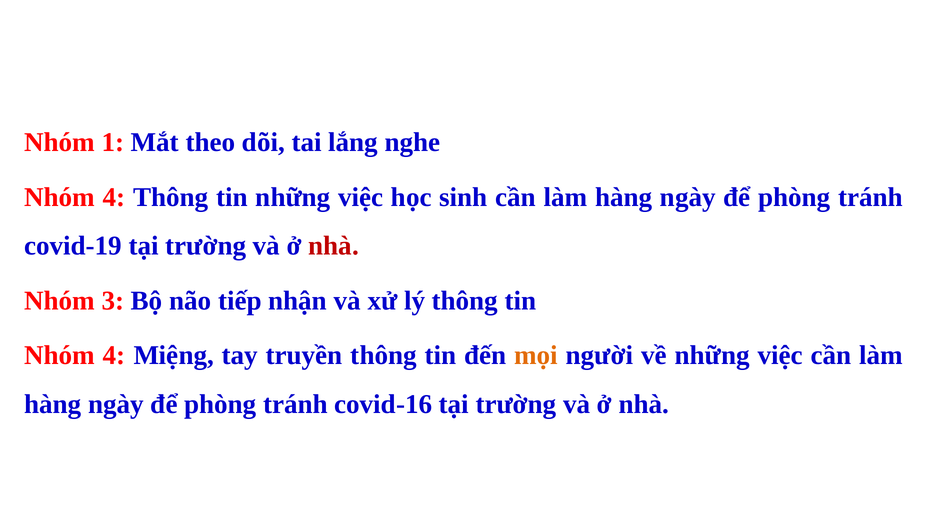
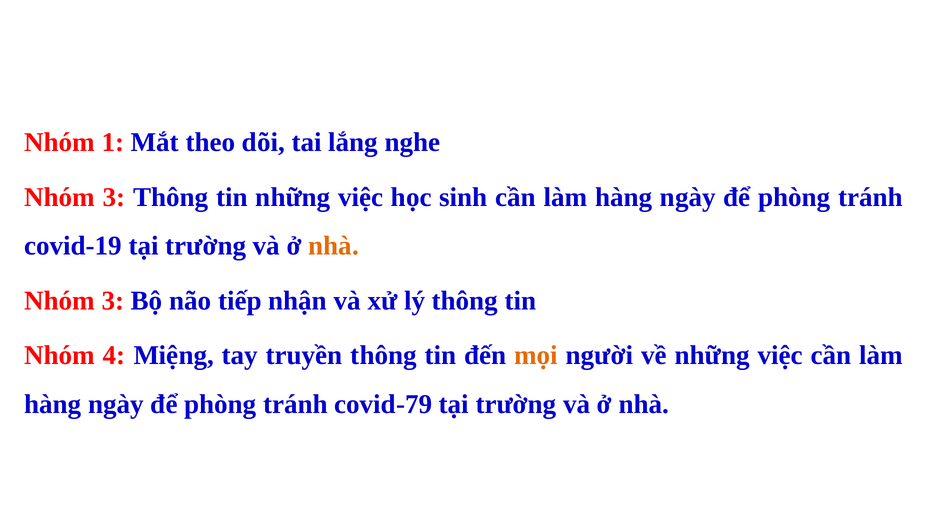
4 at (114, 197): 4 -> 3
nhà at (334, 246) colour: red -> orange
covid-16: covid-16 -> covid-79
